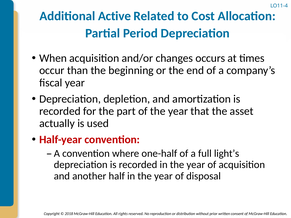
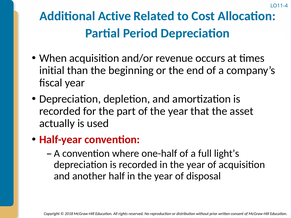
changes: changes -> revenue
occur: occur -> initial
